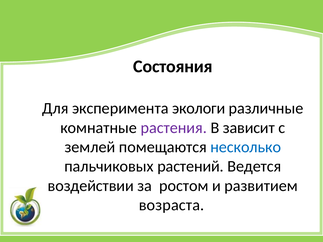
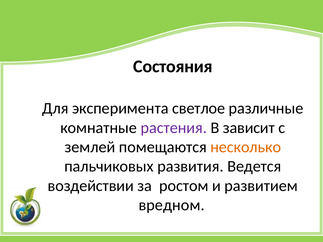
экологи: экологи -> светлое
несколько colour: blue -> orange
растений: растений -> развития
возраста: возраста -> вредном
